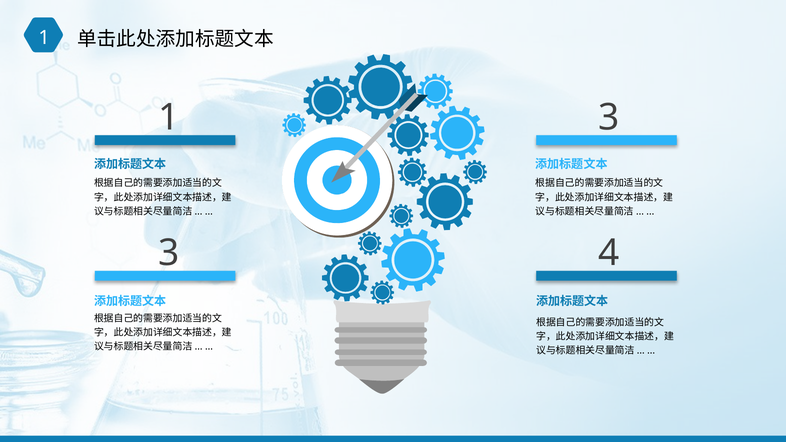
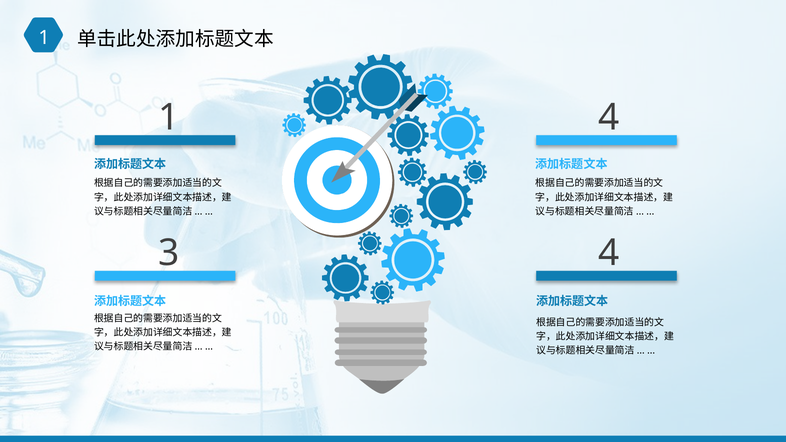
1 3: 3 -> 4
